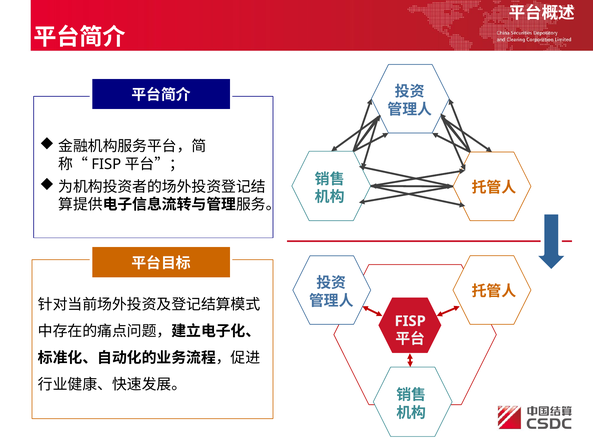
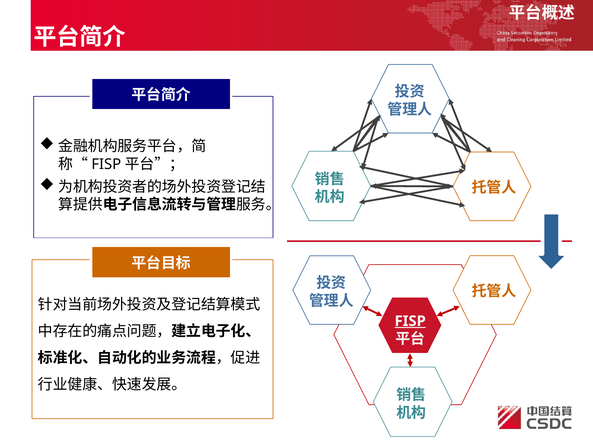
FISP underline: none -> present
